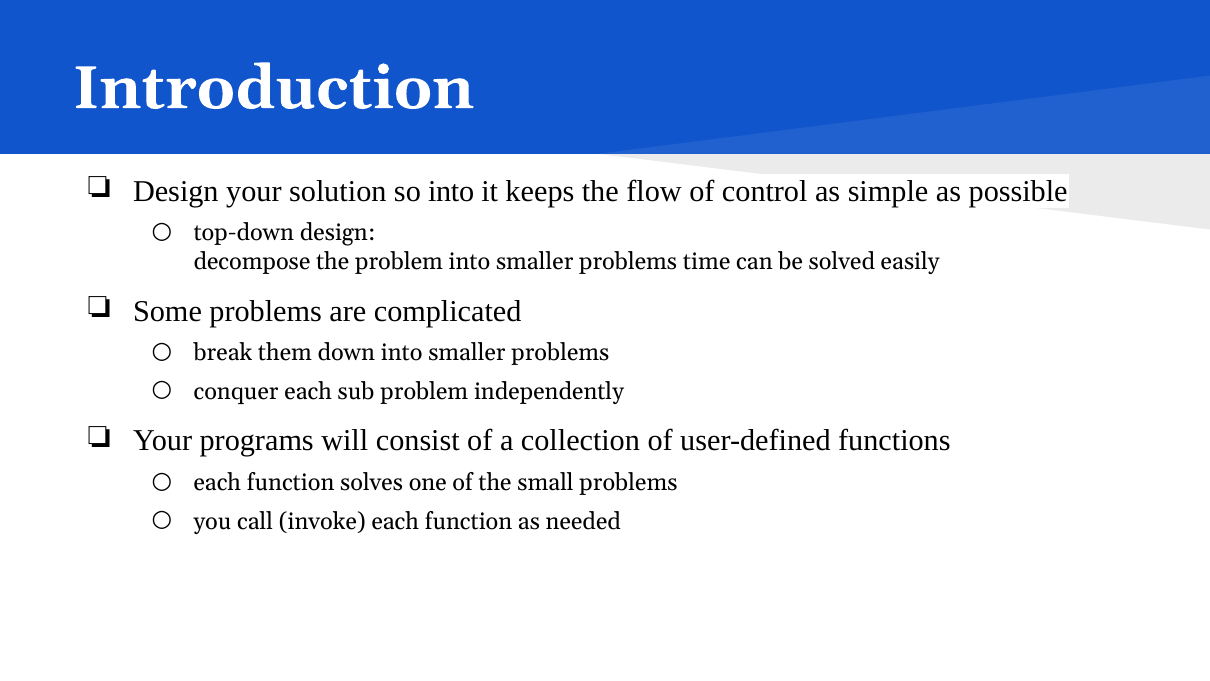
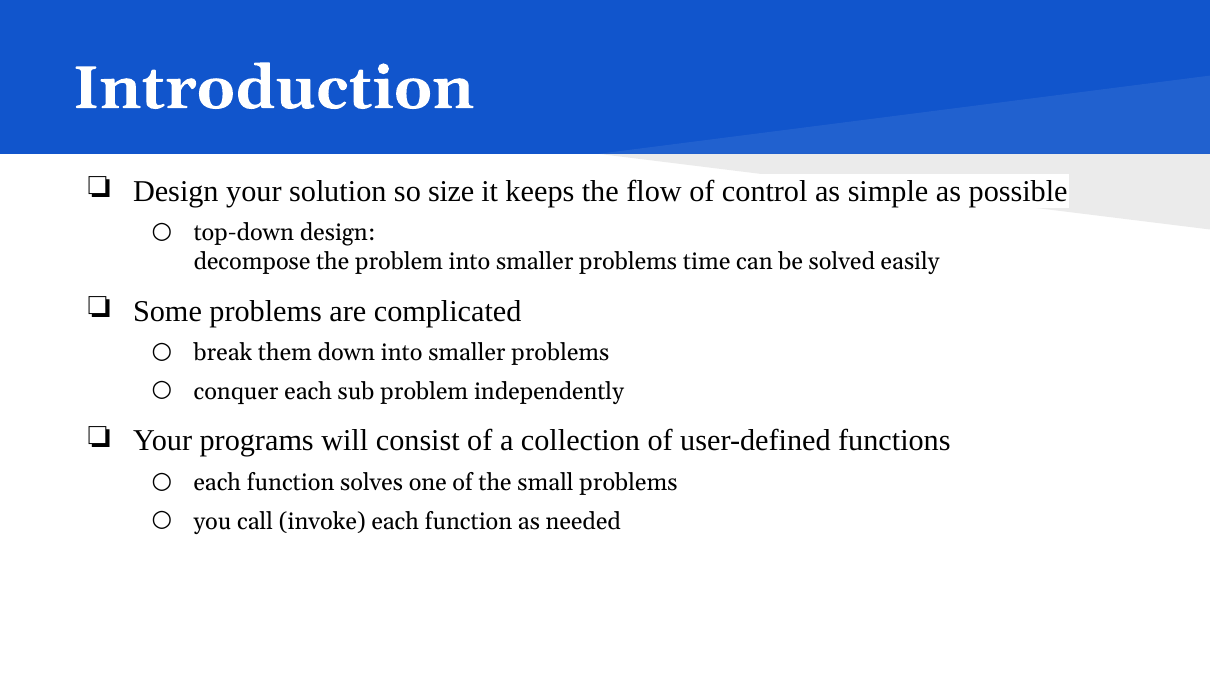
so into: into -> size
